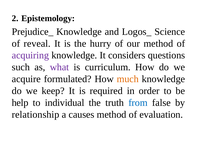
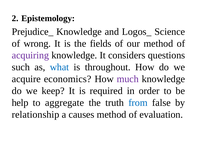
reveal: reveal -> wrong
hurry: hurry -> fields
what colour: purple -> blue
curriculum: curriculum -> throughout
formulated: formulated -> economics
much colour: orange -> purple
individual: individual -> aggregate
